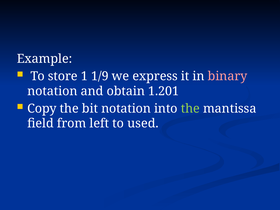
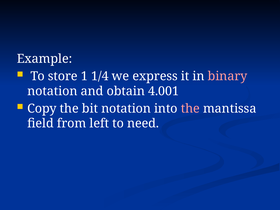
1/9: 1/9 -> 1/4
1.201: 1.201 -> 4.001
the at (190, 109) colour: light green -> pink
used: used -> need
